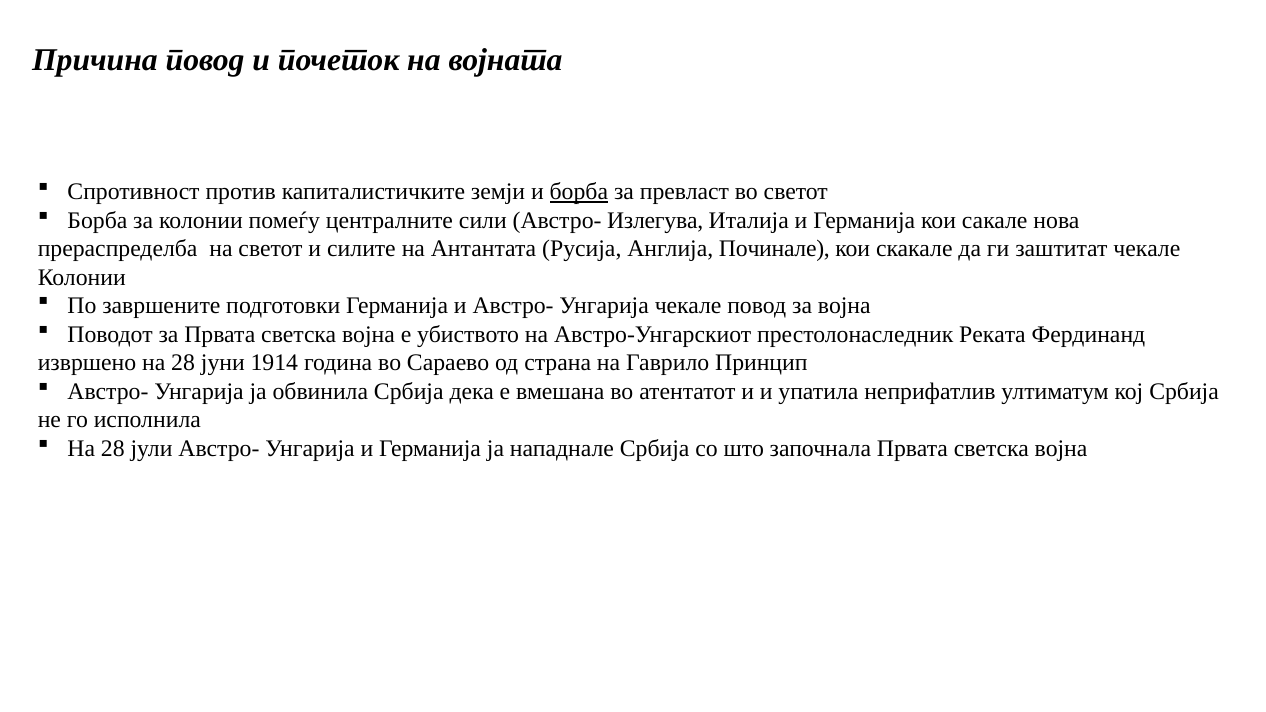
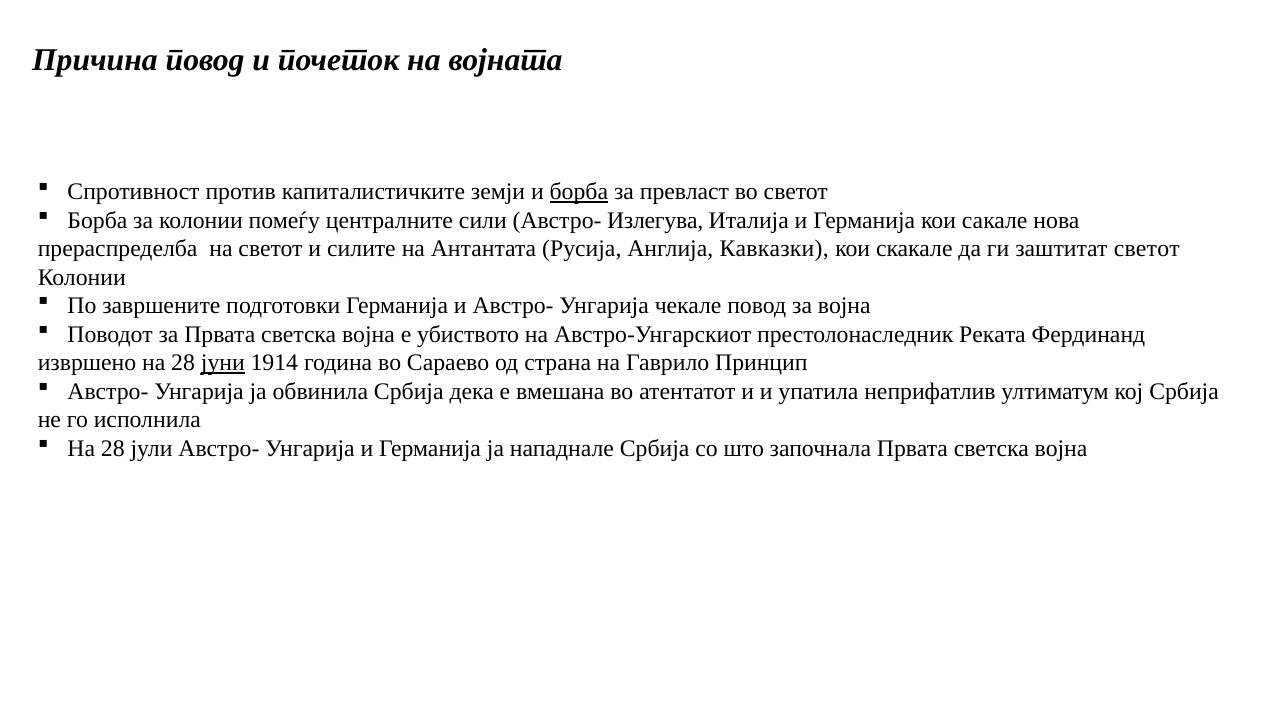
Починале: Починале -> Кавказки
заштитат чекале: чекале -> светот
јуни underline: none -> present
